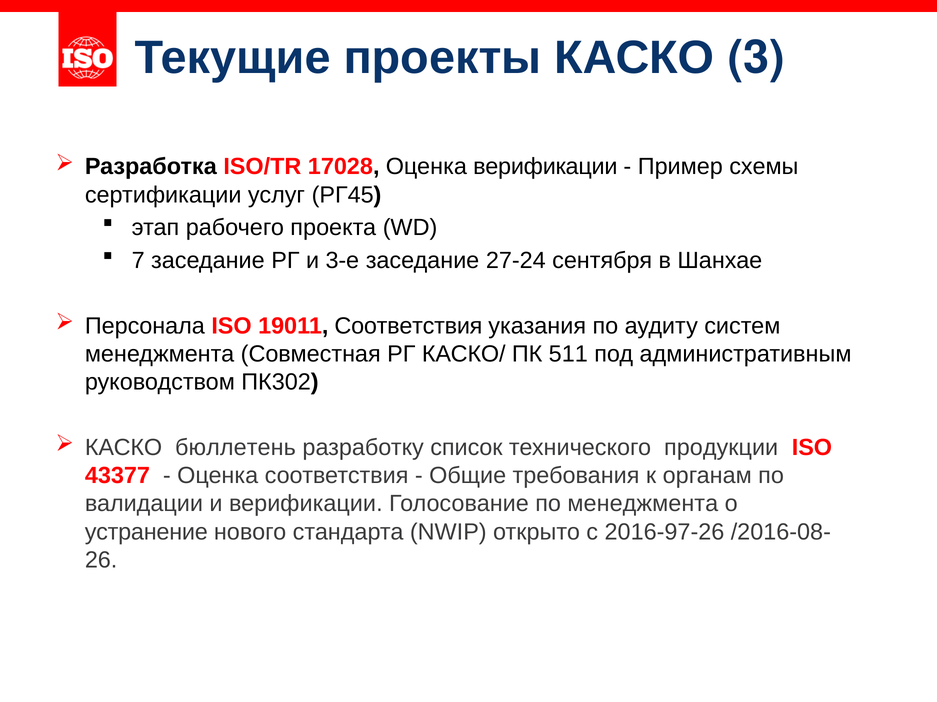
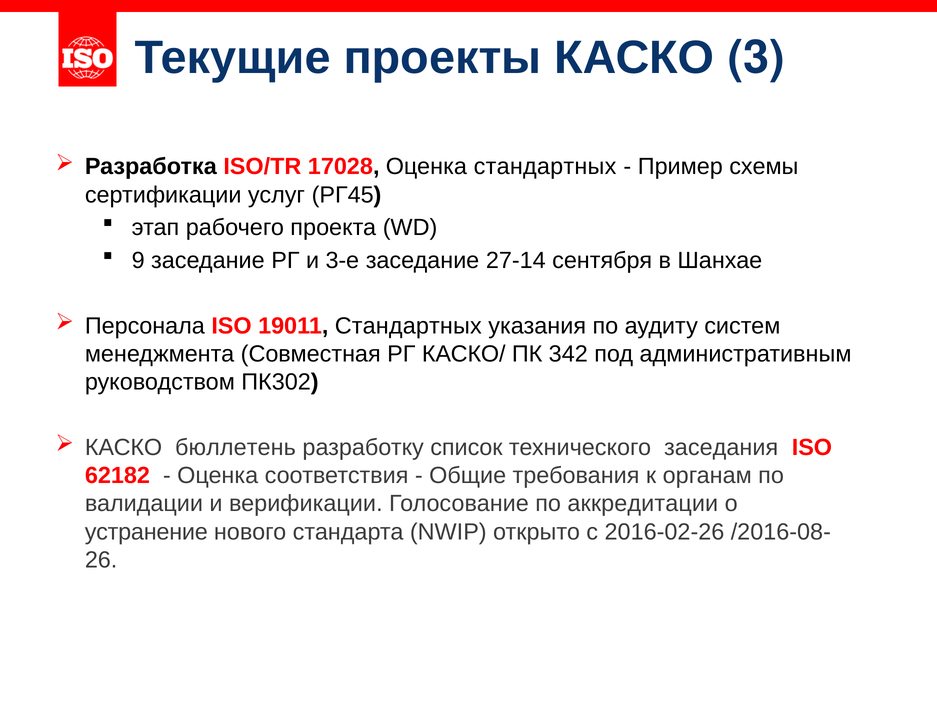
Оценка верификации: верификации -> стандартных
7: 7 -> 9
27-24: 27-24 -> 27-14
19011 Соответствия: Соответствия -> Стандартных
511: 511 -> 342
продукции: продукции -> заседания
43377: 43377 -> 62182
по менеджмента: менеджмента -> аккредитации
2016-97-26: 2016-97-26 -> 2016-02-26
